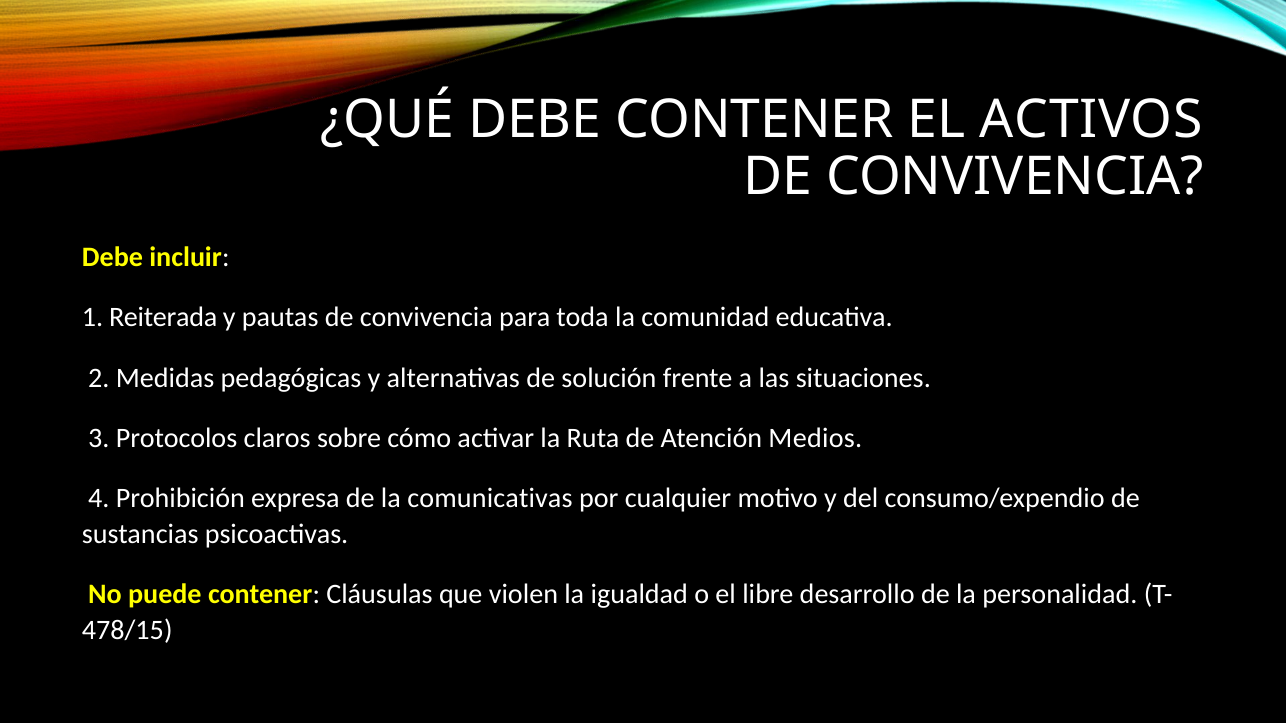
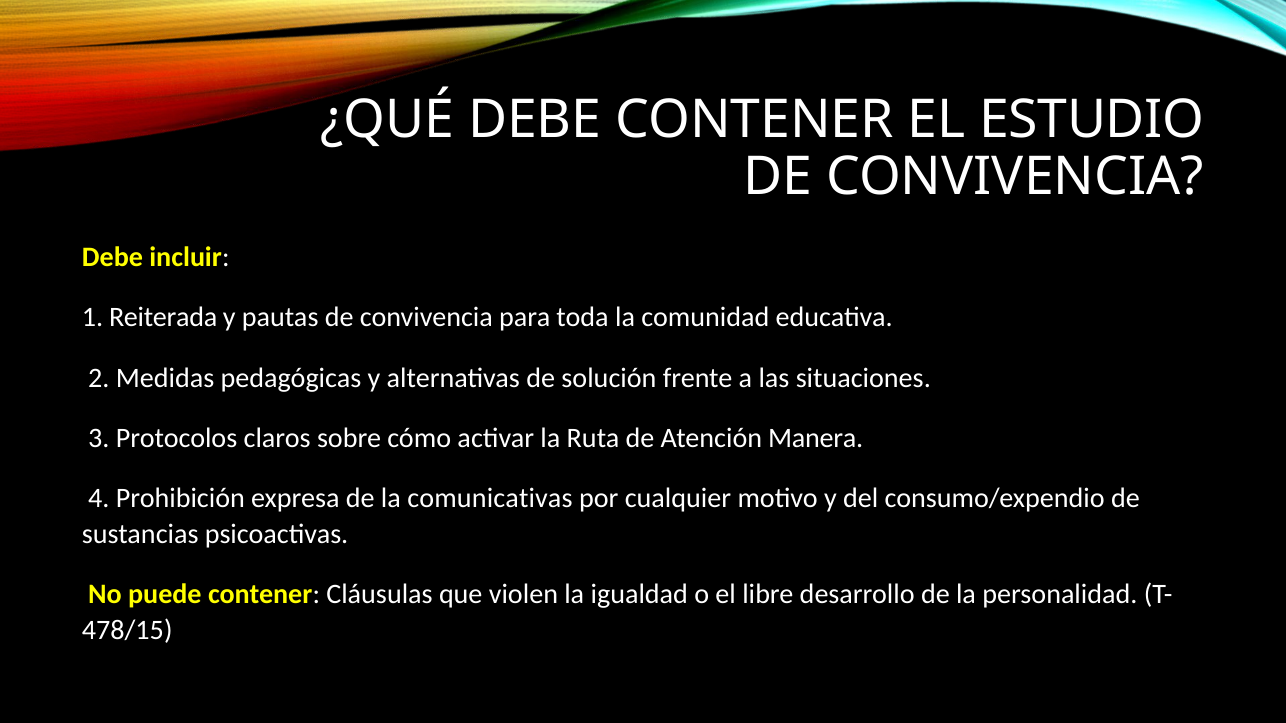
ACTIVOS: ACTIVOS -> ESTUDIO
Medios: Medios -> Manera
